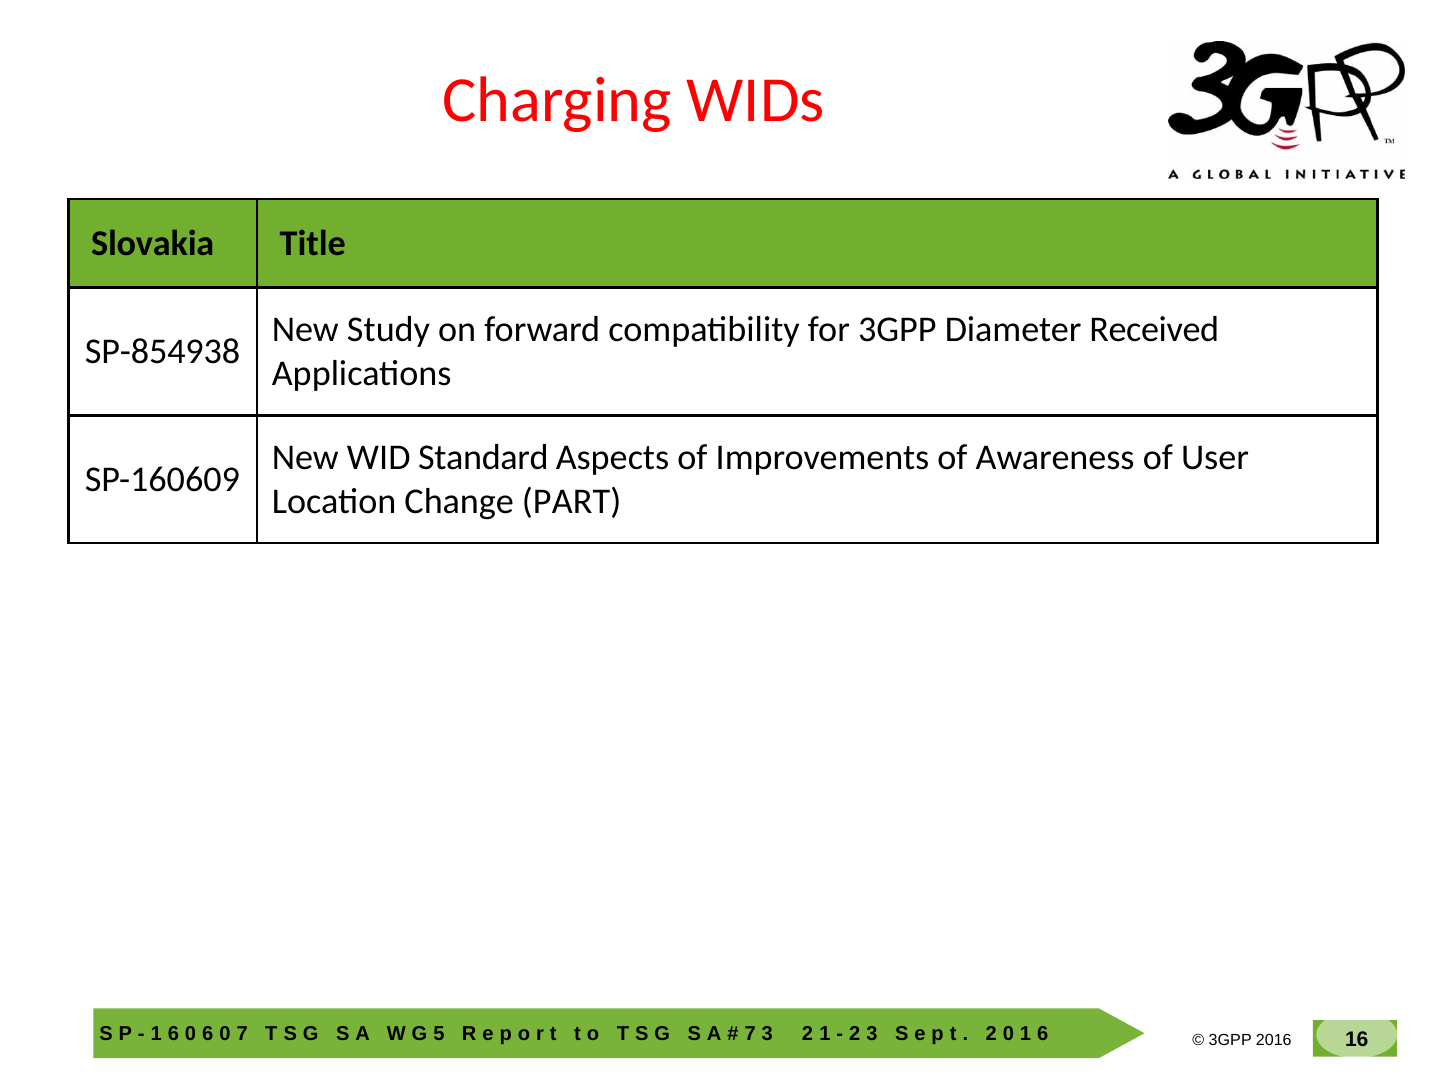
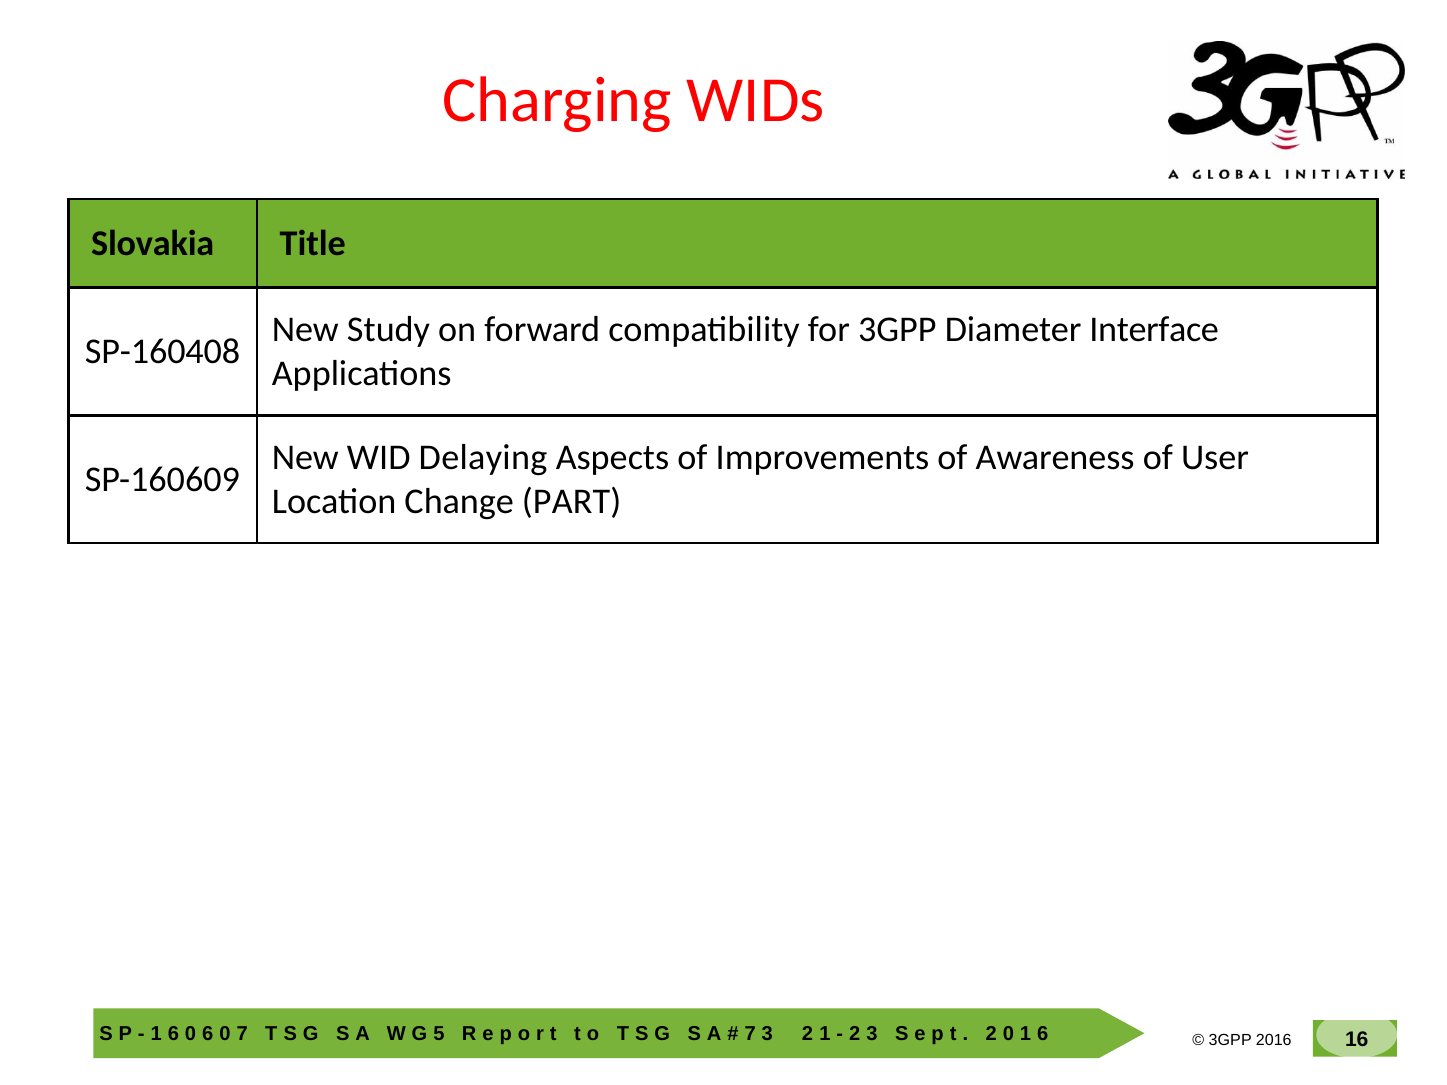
Received: Received -> Interface
SP-854938: SP-854938 -> SP-160408
Standard: Standard -> Delaying
